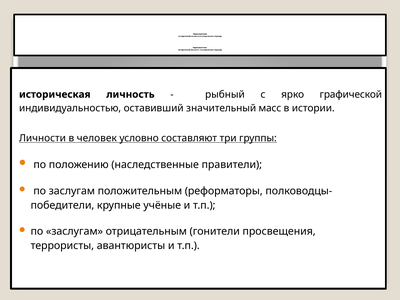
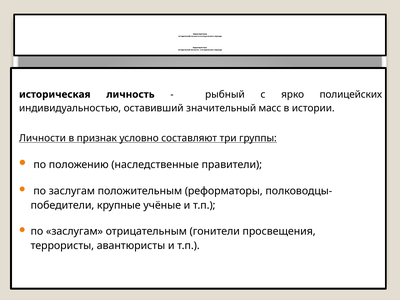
графической: графической -> полицейских
человек: человек -> признак
